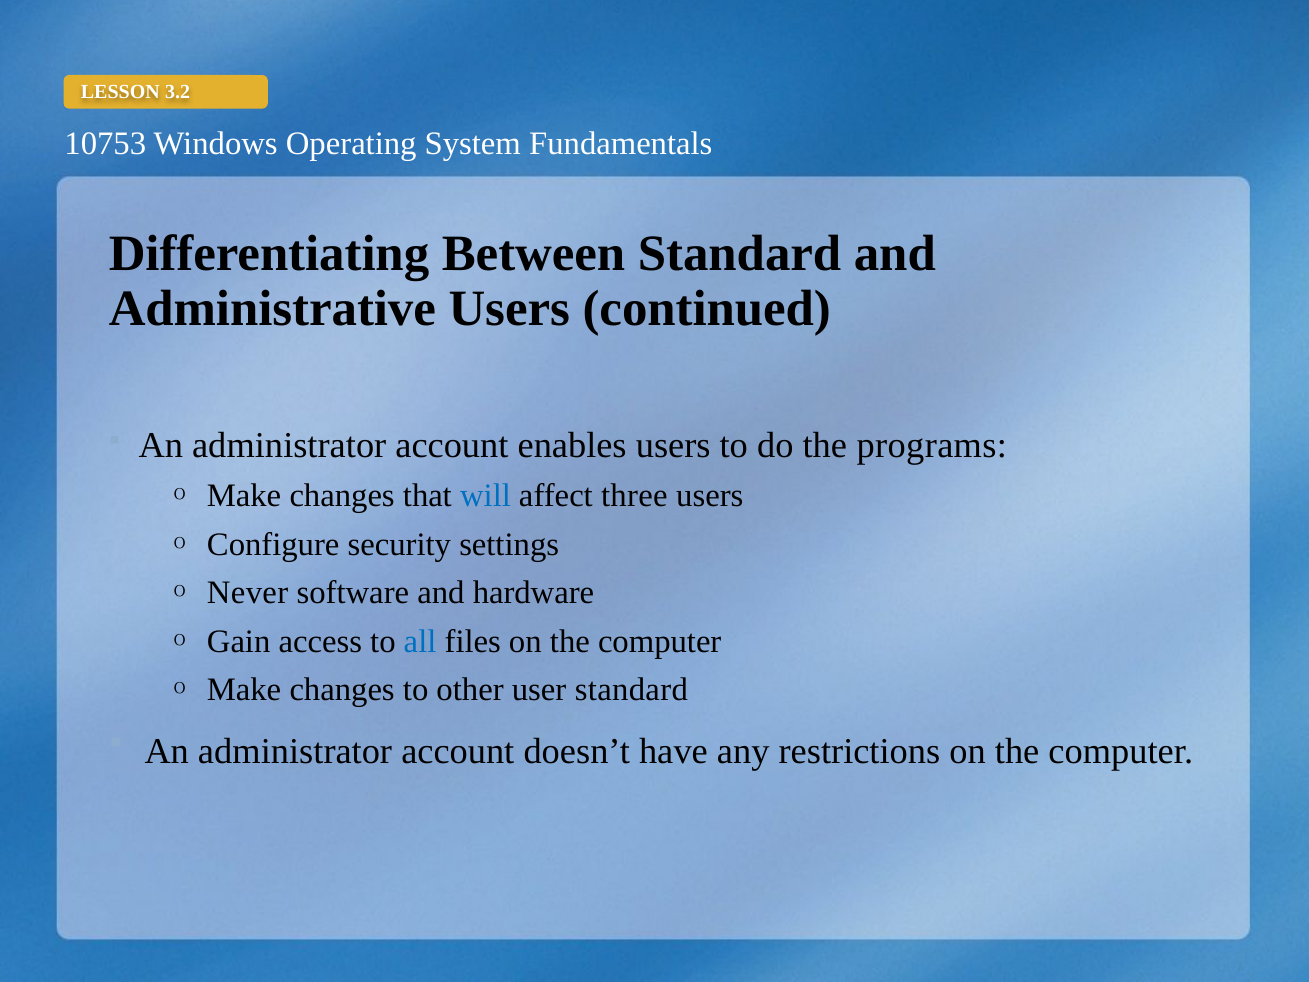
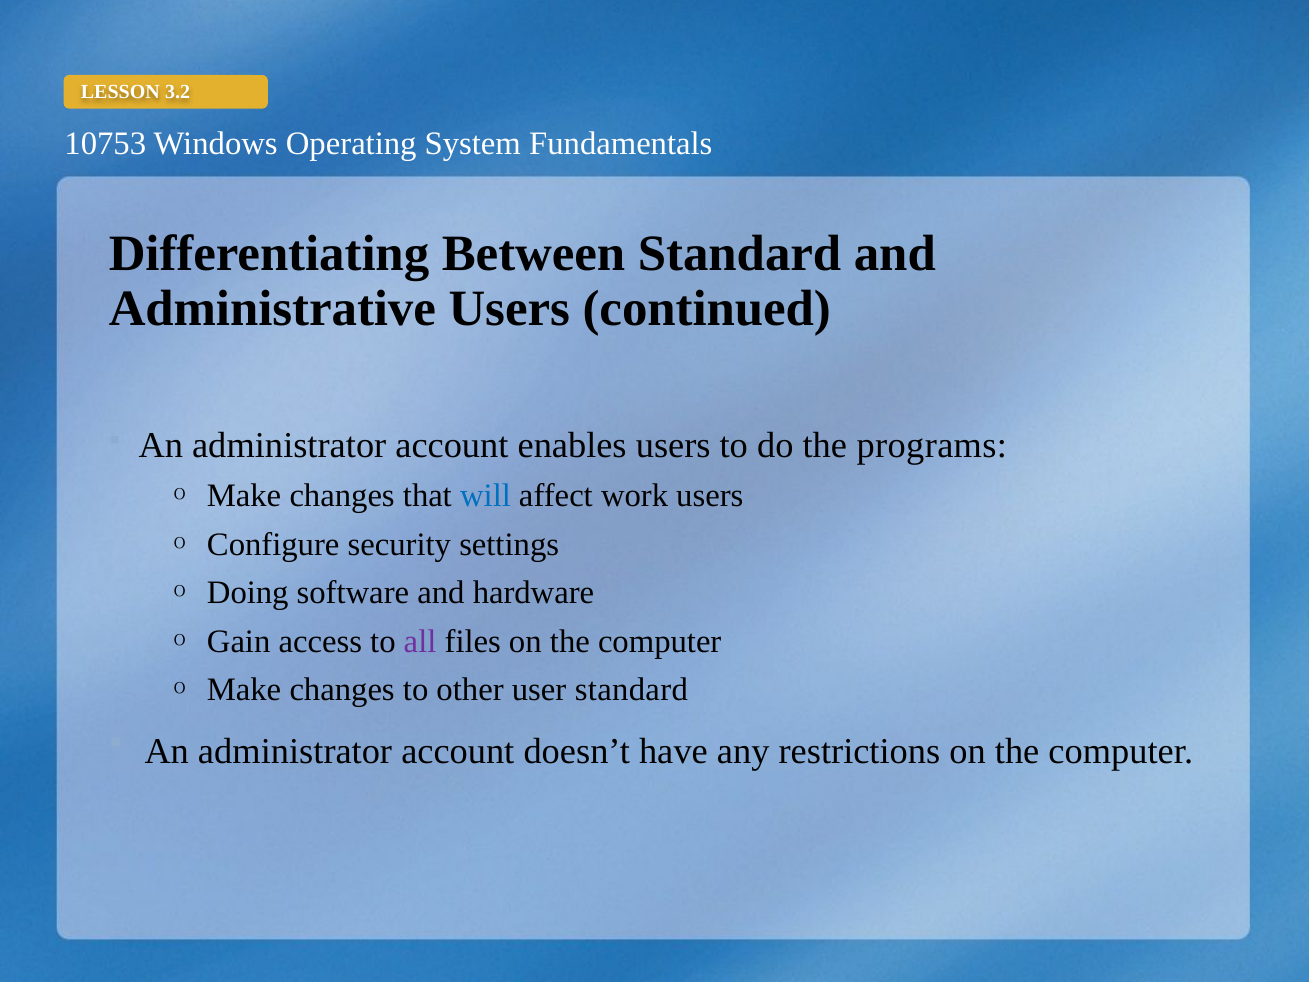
three: three -> work
Never: Never -> Doing
all colour: blue -> purple
